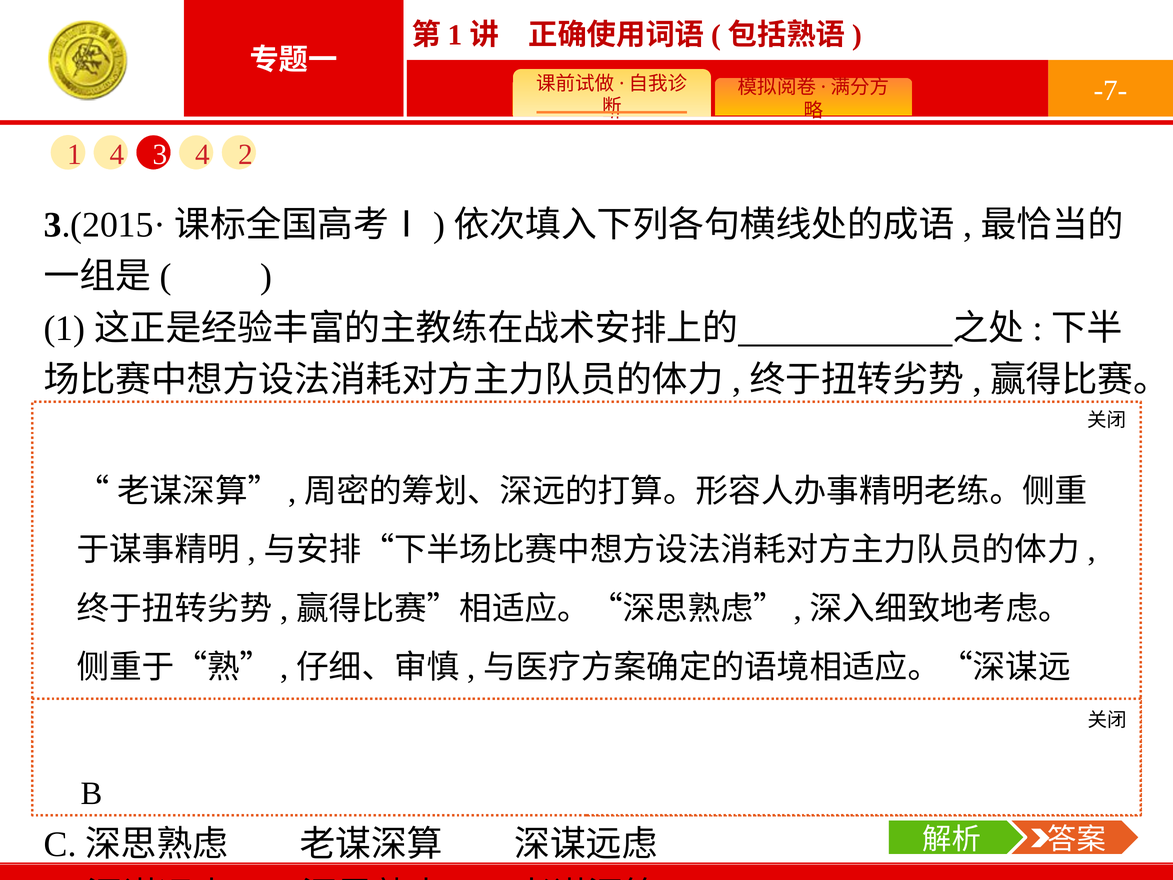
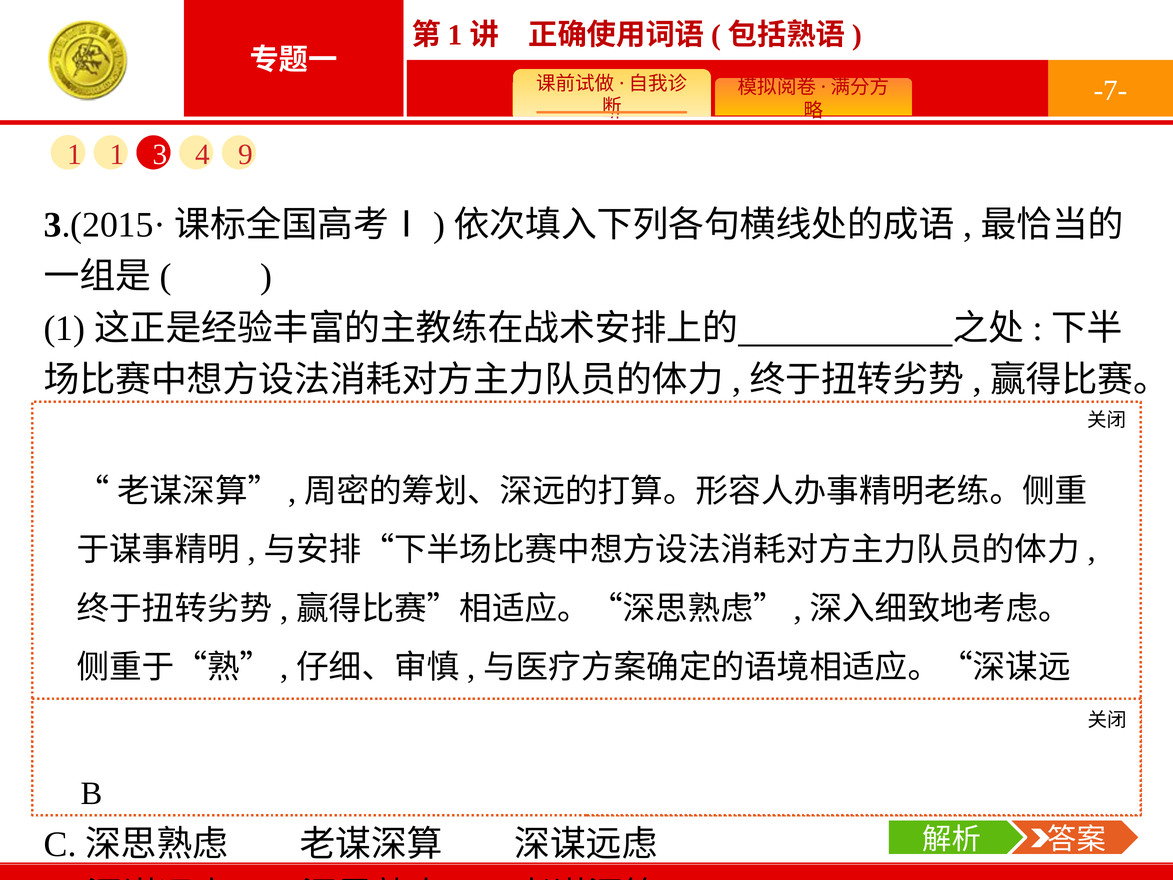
1 4: 4 -> 1
2: 2 -> 9
